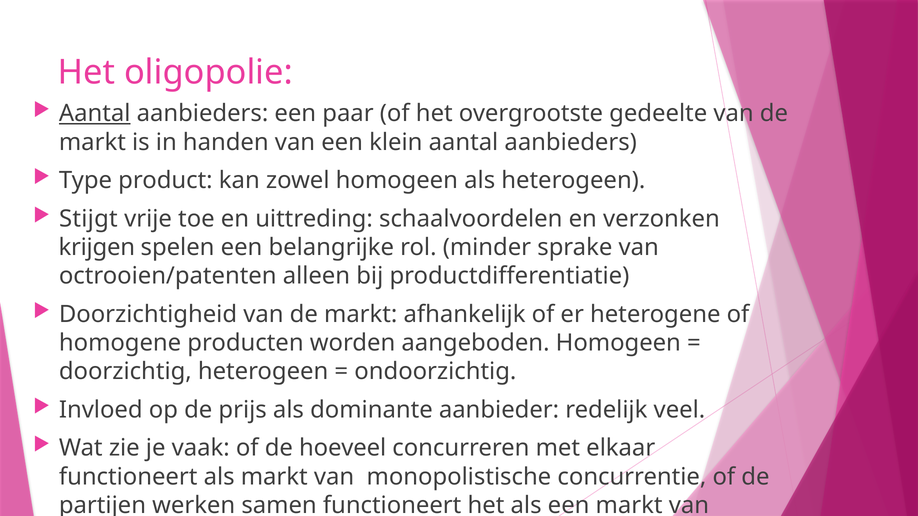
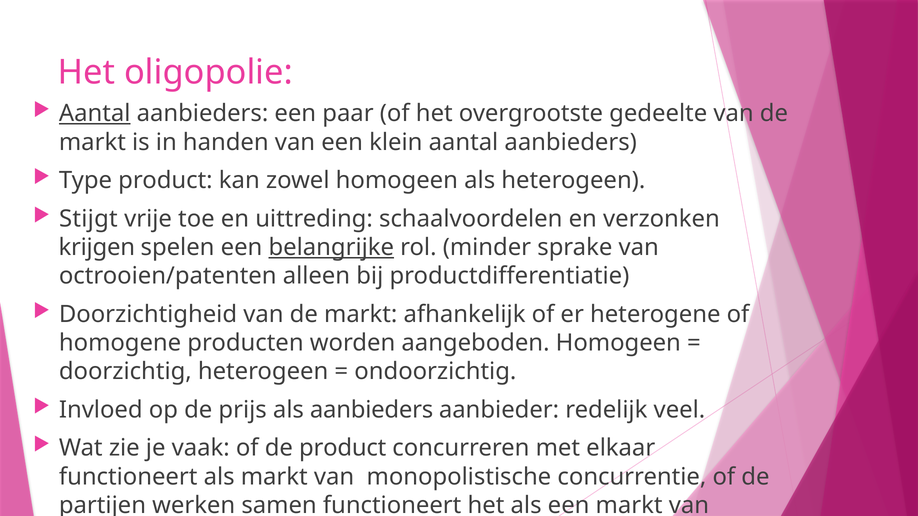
belangrijke underline: none -> present
als dominante: dominante -> aanbieders
de hoeveel: hoeveel -> product
